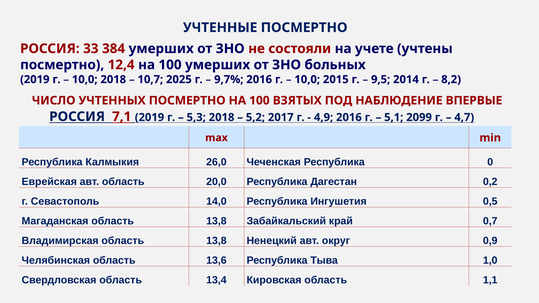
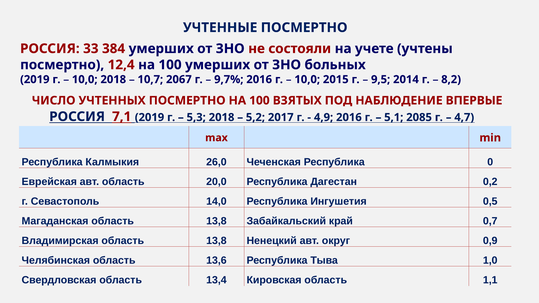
2025: 2025 -> 2067
2099: 2099 -> 2085
